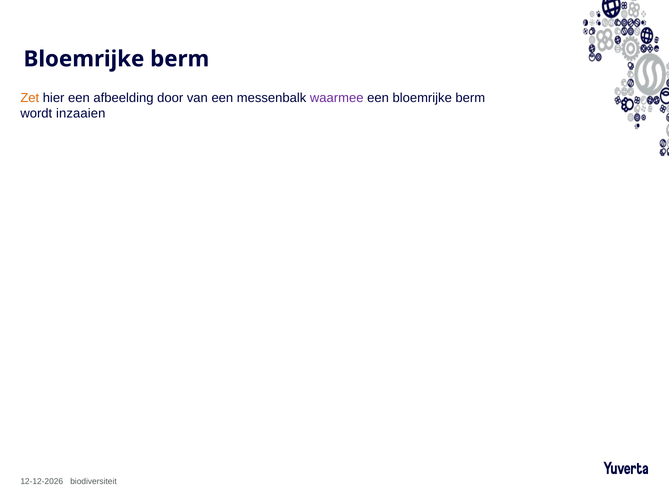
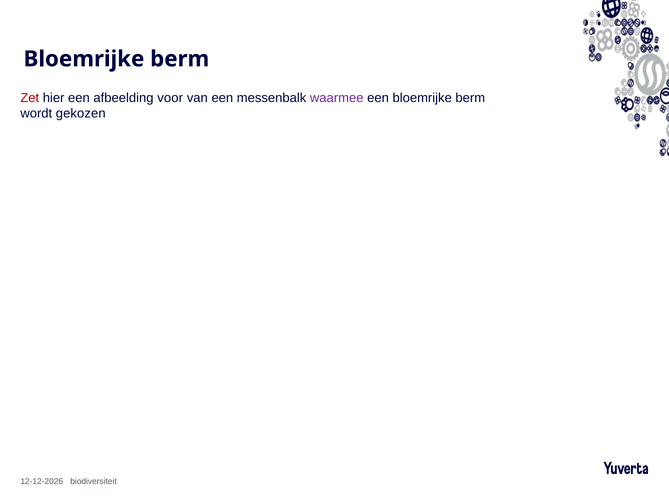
Zet colour: orange -> red
door: door -> voor
inzaaien: inzaaien -> gekozen
